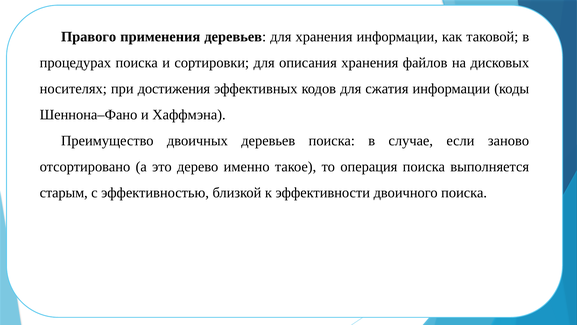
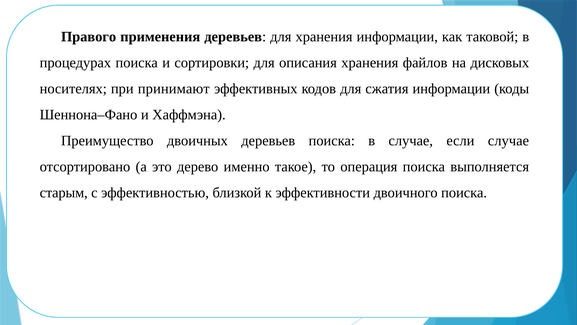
достижения: достижения -> принимают
если заново: заново -> случае
